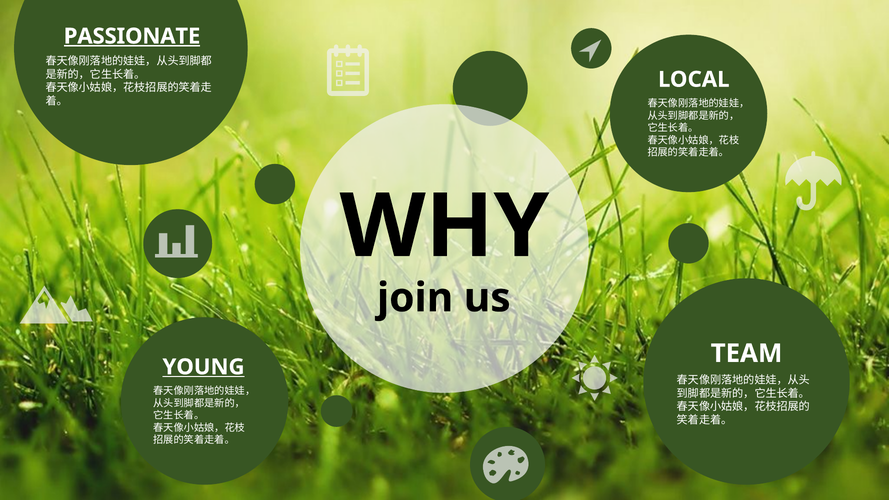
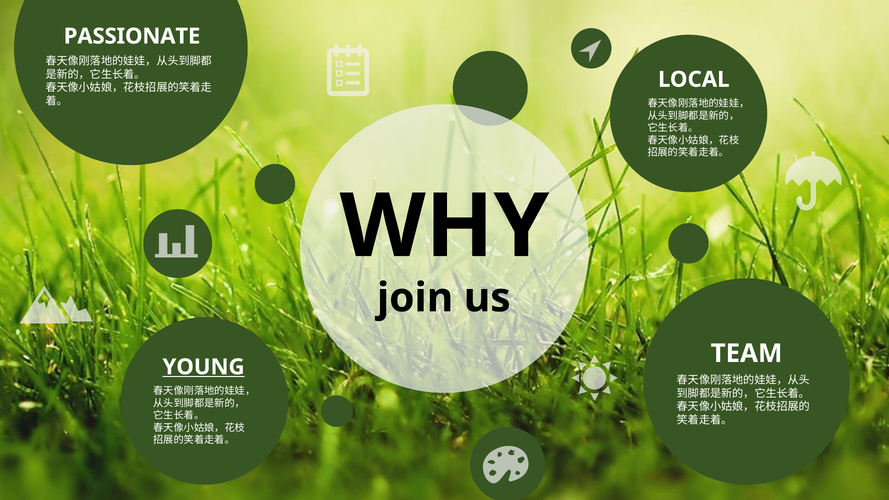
PASSIONATE underline: present -> none
